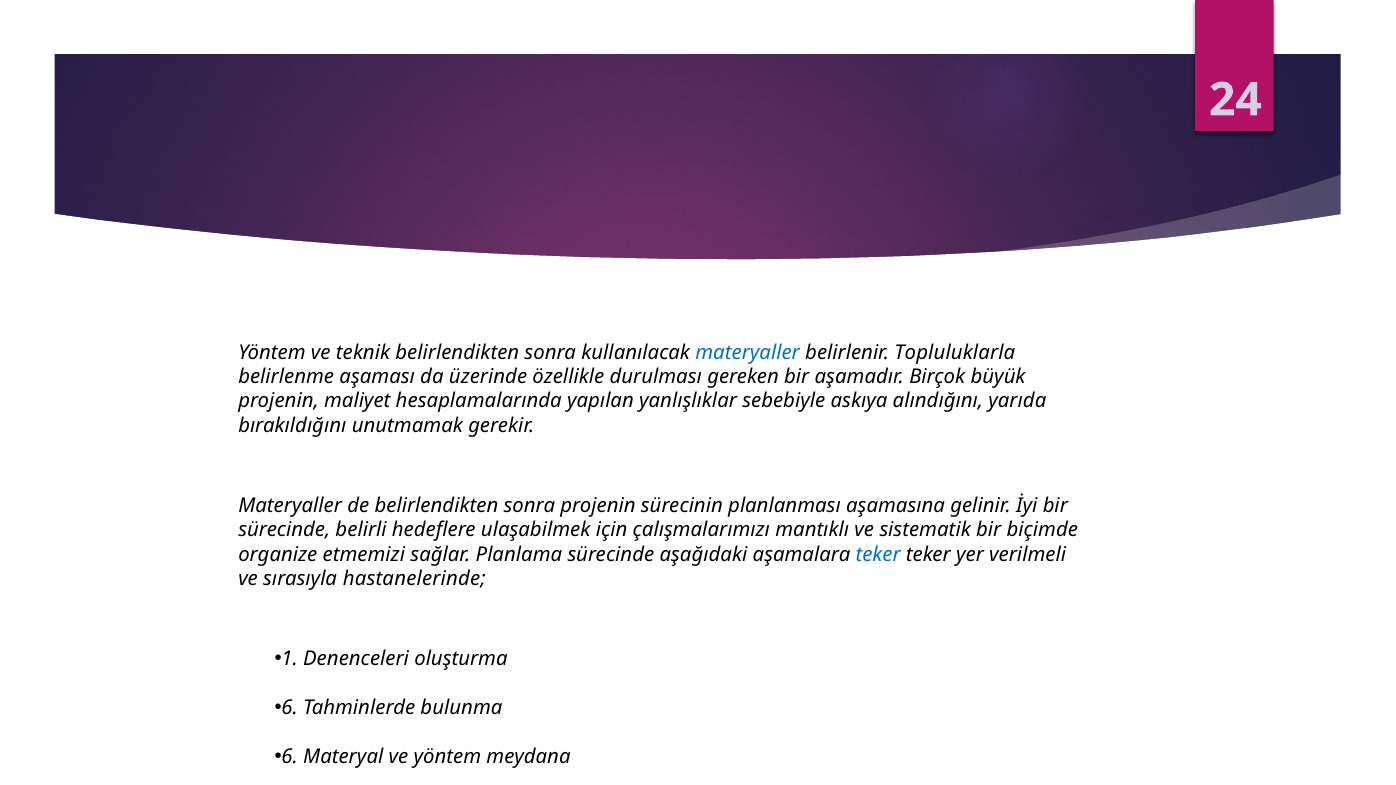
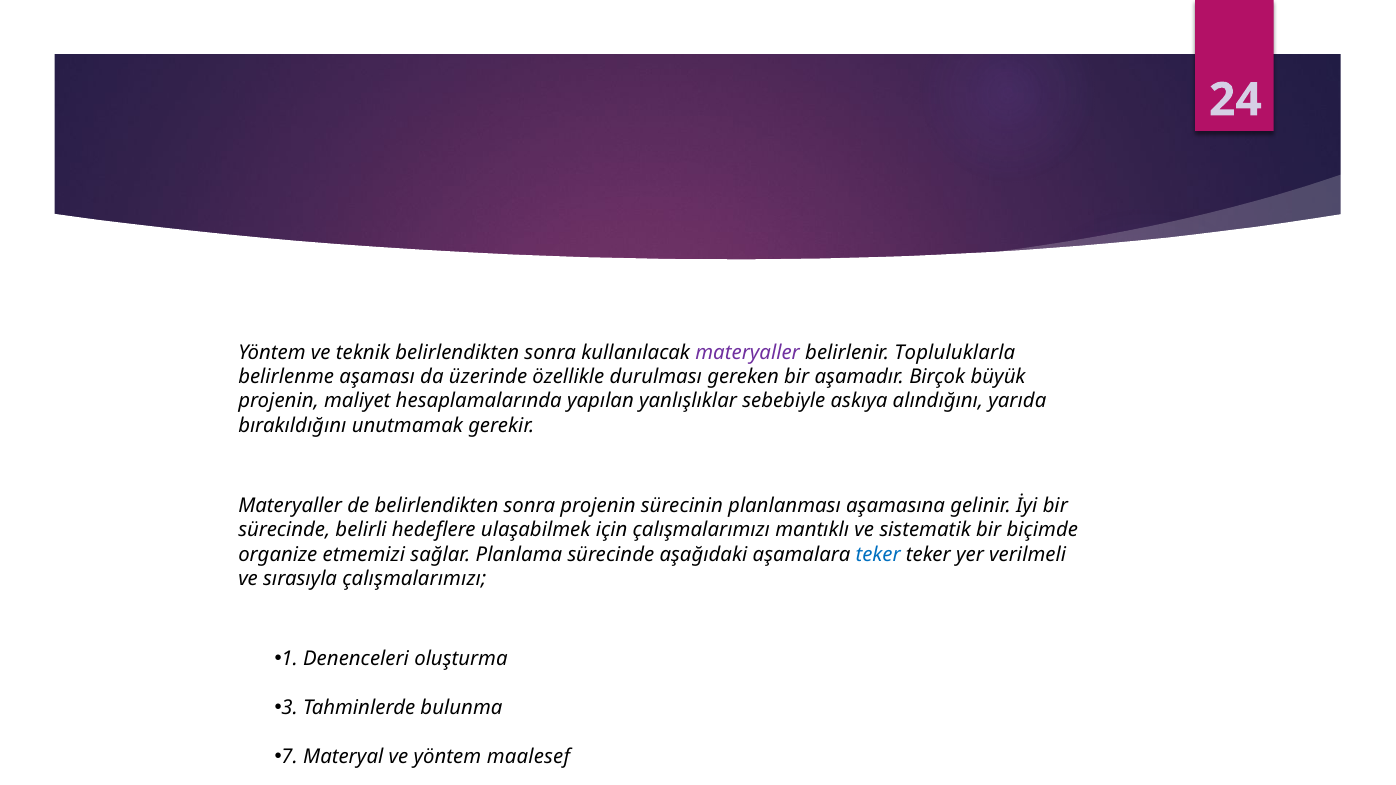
materyaller at (748, 352) colour: blue -> purple
sırasıyla hastanelerinde: hastanelerinde -> çalışmalarımızı
6 at (290, 708): 6 -> 3
6 at (290, 757): 6 -> 7
meydana: meydana -> maalesef
